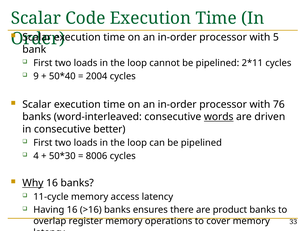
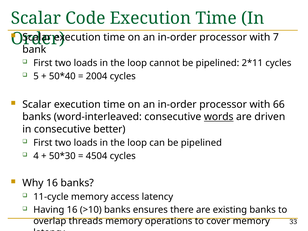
5: 5 -> 7
9: 9 -> 5
76: 76 -> 66
8006: 8006 -> 4504
Why underline: present -> none
>16: >16 -> >10
product: product -> existing
register: register -> threads
